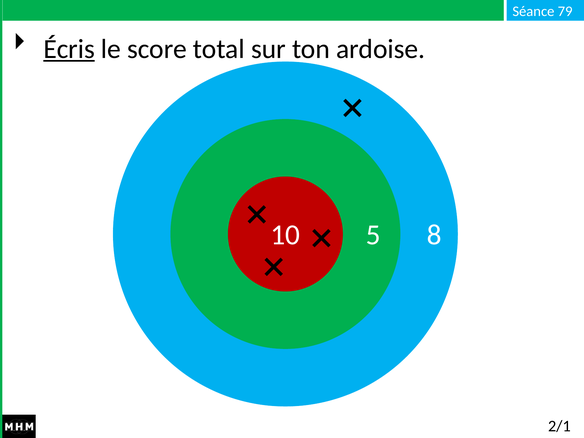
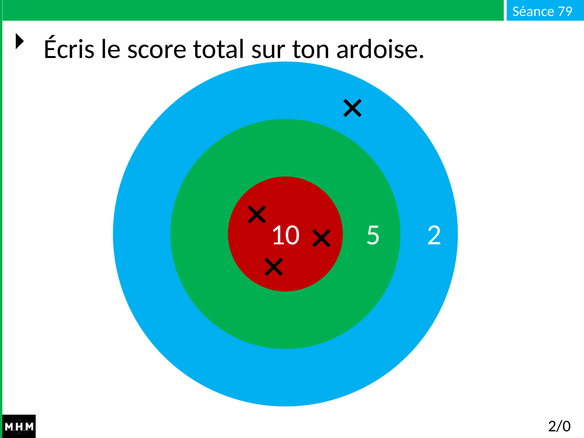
Écris underline: present -> none
8: 8 -> 2
2/1: 2/1 -> 2/0
